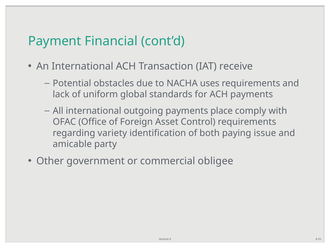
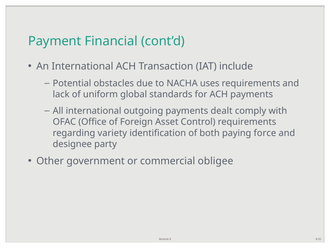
receive: receive -> include
place: place -> dealt
issue: issue -> force
amicable: amicable -> designee
